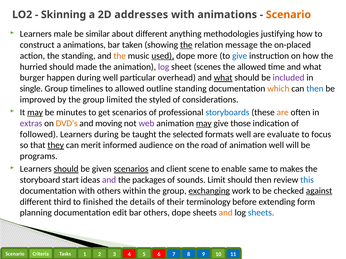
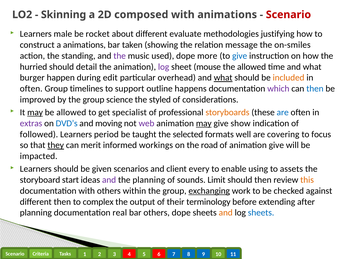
addresses: addresses -> composed
Scenario at (288, 15) colour: orange -> red
similar: similar -> rocket
anything: anything -> evaluate
the at (186, 45) underline: present -> none
on-placed: on-placed -> on-smiles
the at (120, 56) colour: orange -> purple
used underline: present -> none
made: made -> detail
scenes: scenes -> mouse
during well: well -> edit
included colour: purple -> orange
single at (31, 89): single -> often
to allowed: allowed -> support
outline standing: standing -> happens
which colour: orange -> purple
limited: limited -> science
be minutes: minutes -> allowed
get scenarios: scenarios -> specialist
storyboards colour: blue -> orange
are at (283, 113) colour: orange -> blue
DVD’s colour: orange -> blue
those: those -> show
Learners during: during -> period
evaluate: evaluate -> covering
audience: audience -> workings
animation well: well -> give
programs: programs -> impacted
should at (66, 169) underline: present -> none
scenarios at (131, 169) underline: present -> none
scene: scene -> every
same: same -> using
makes: makes -> assets
the packages: packages -> planning
this colour: blue -> orange
against underline: present -> none
different third: third -> then
finished: finished -> complex
details: details -> output
form: form -> after
edit: edit -> real
